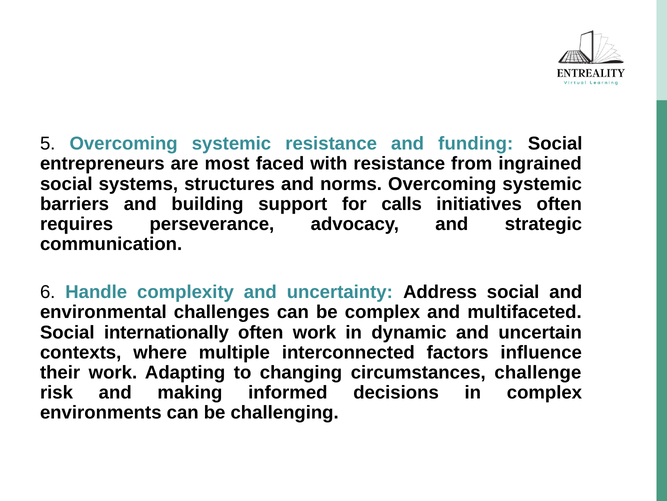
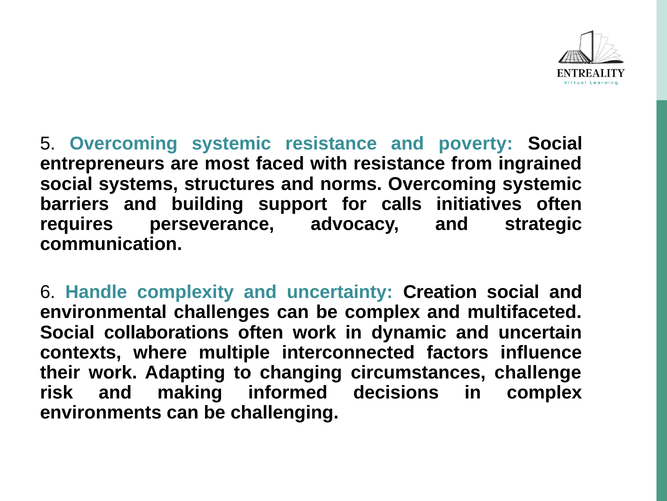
funding: funding -> poverty
Address: Address -> Creation
internationally: internationally -> collaborations
